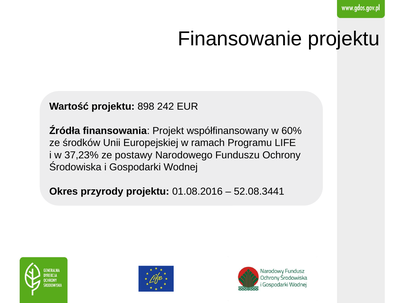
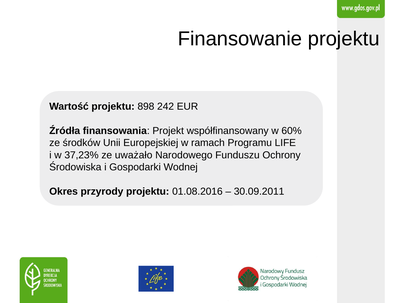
postawy: postawy -> uważało
52.08.3441: 52.08.3441 -> 30.09.2011
